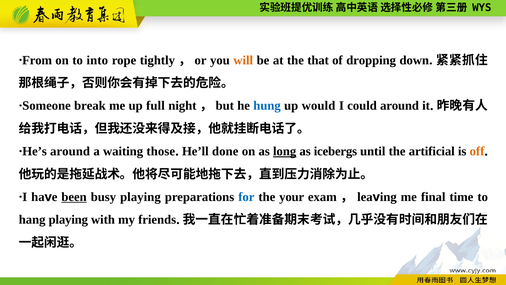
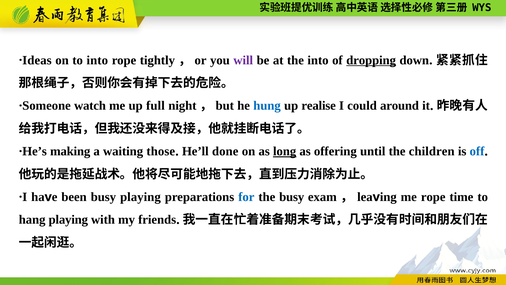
From: From -> Ideas
will colour: orange -> purple
the that: that -> into
dropping underline: none -> present
break: break -> watch
would: would -> realise
around at (70, 151): around -> making
icebergs: icebergs -> offering
artificial: artificial -> children
off colour: orange -> blue
been underline: present -> none
the your: your -> busy
me final: final -> rope
